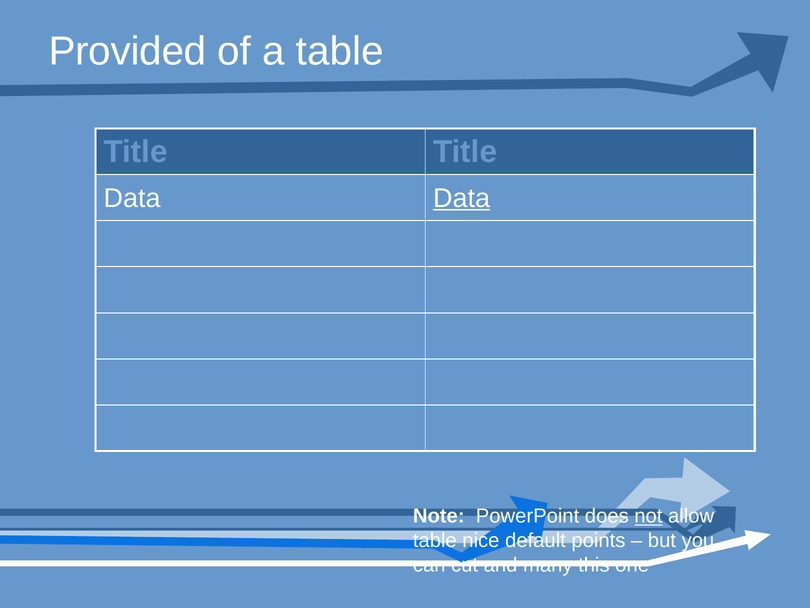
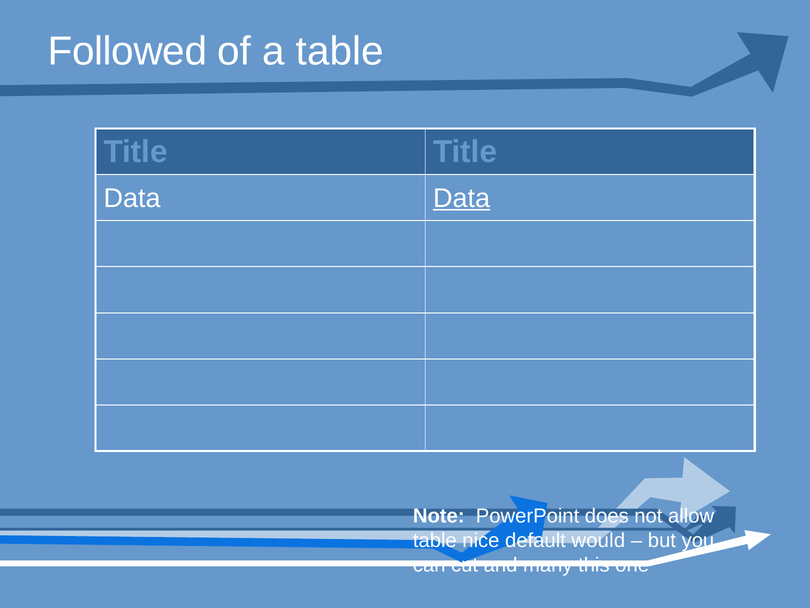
Provided: Provided -> Followed
not underline: present -> none
points: points -> would
